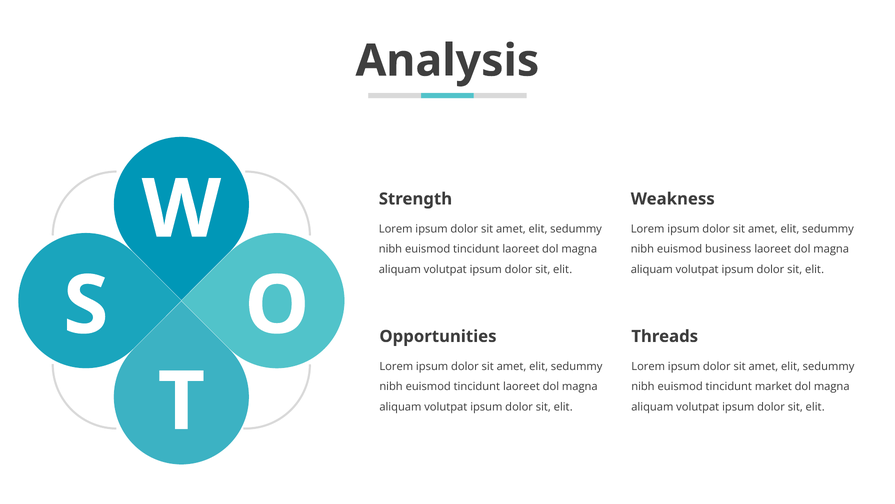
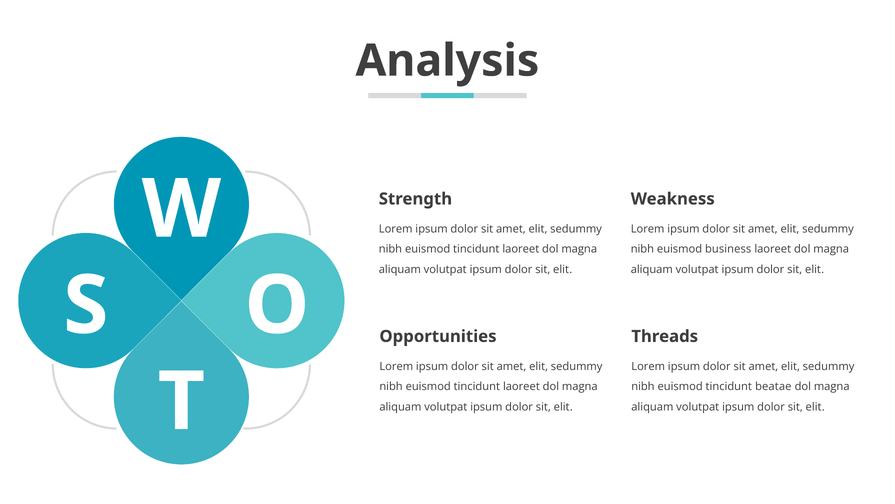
market: market -> beatae
